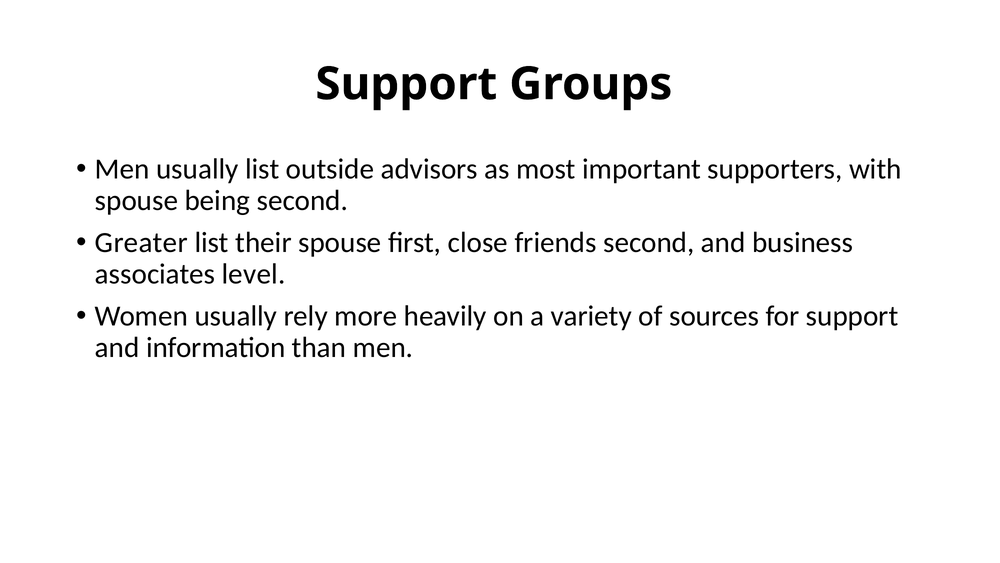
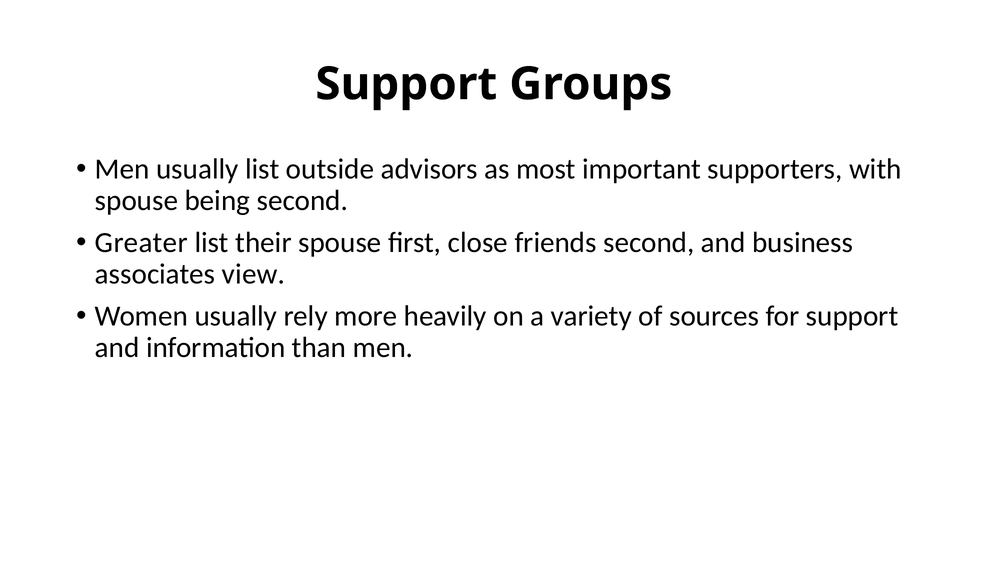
level: level -> view
